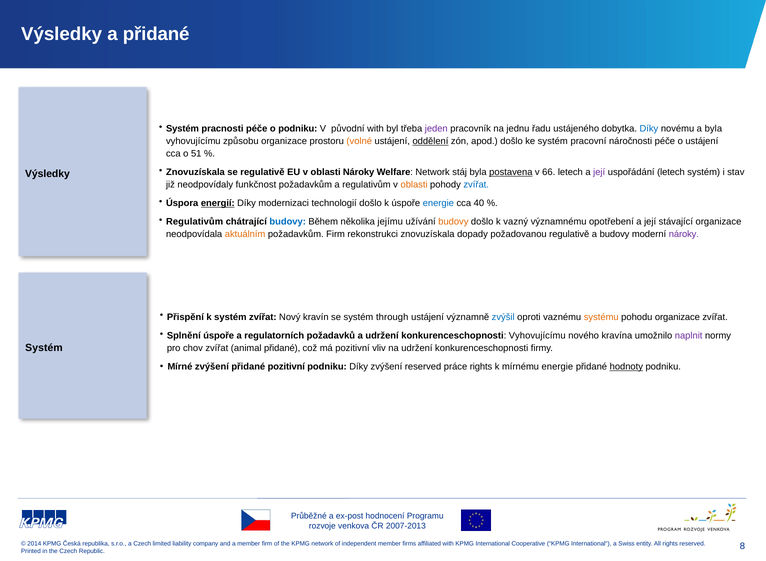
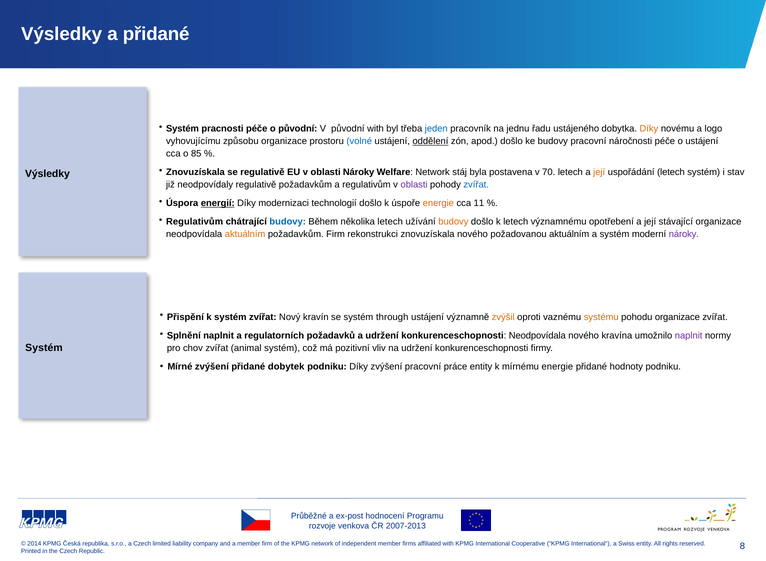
o podniku: podniku -> původní
jeden colour: purple -> blue
Díky at (649, 129) colour: blue -> orange
a byla: byla -> logo
volné colour: orange -> blue
ke systém: systém -> budovy
51: 51 -> 85
postavena underline: present -> none
66: 66 -> 70
její at (599, 172) colour: purple -> orange
neodpovídaly funkčnost: funkčnost -> regulativě
oblasti at (414, 185) colour: orange -> purple
energie at (438, 203) colour: blue -> orange
40: 40 -> 11
několika jejímu: jejímu -> letech
k vazný: vazný -> letech
znovuzískala dopady: dopady -> nového
požadovanou regulativě: regulativě -> aktuálním
a budovy: budovy -> systém
zvýšil colour: blue -> orange
Splnění úspoře: úspoře -> naplnit
konkurenceschopnosti Vyhovujícímu: Vyhovujícímu -> Neodpovídala
animal přidané: přidané -> systém
přidané pozitivní: pozitivní -> dobytek
zvýšení reserved: reserved -> pracovní
práce rights: rights -> entity
hodnoty underline: present -> none
